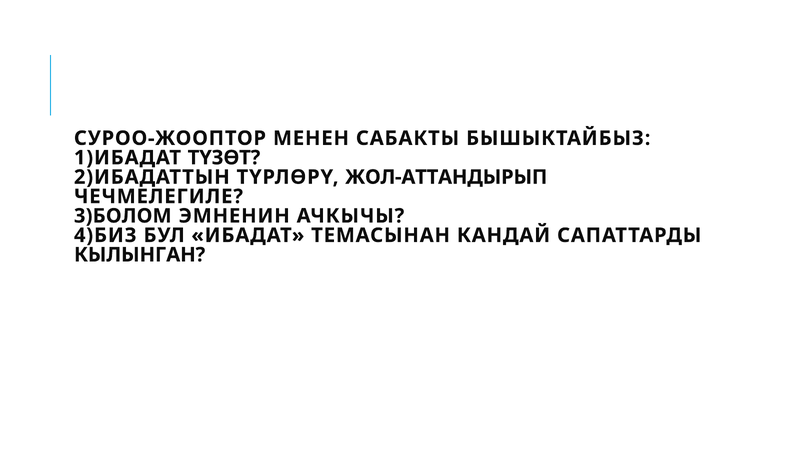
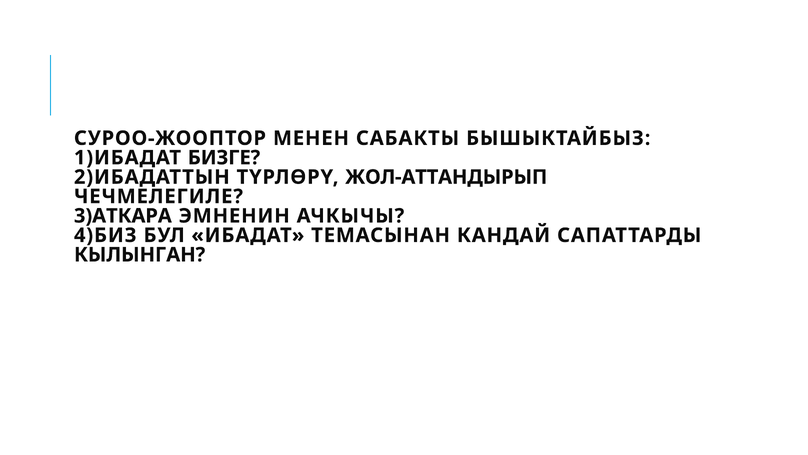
ТҮЗӨТ: ТҮЗӨТ -> БИЗГЕ
3)БОЛОМ: 3)БОЛОМ -> 3)АТКАРА
